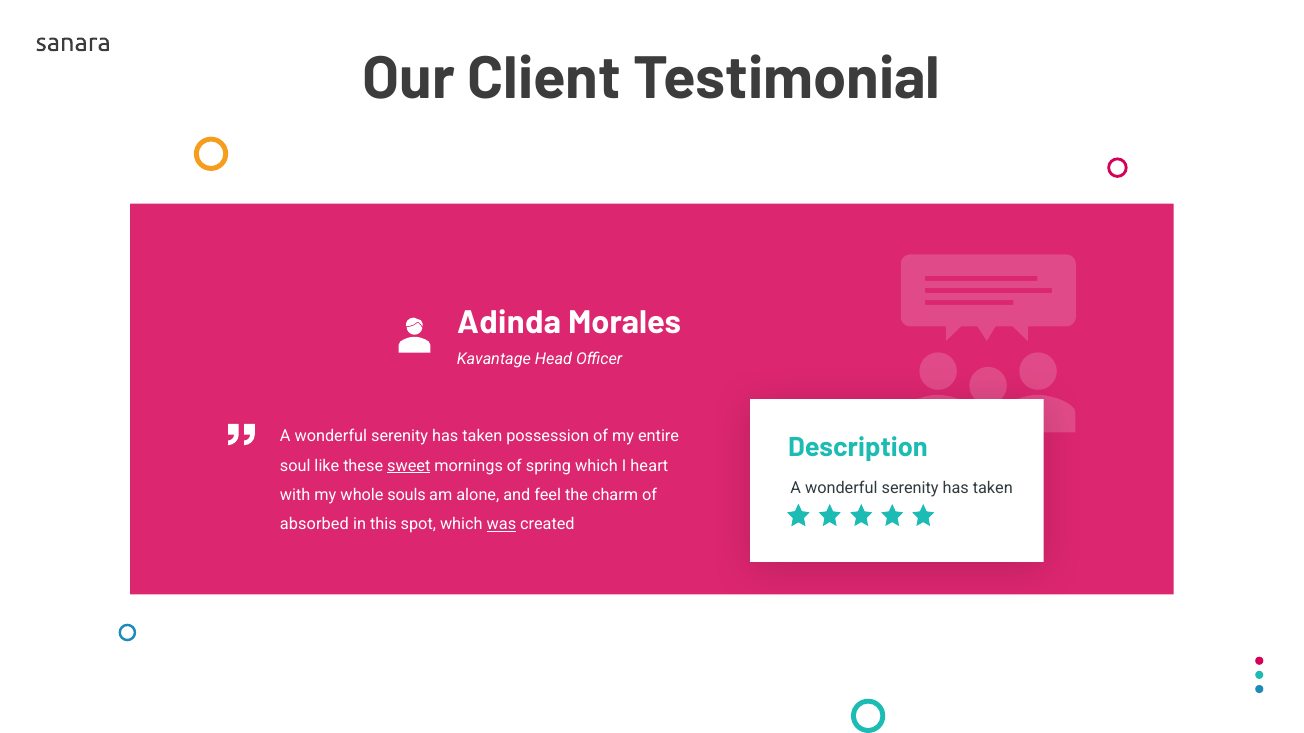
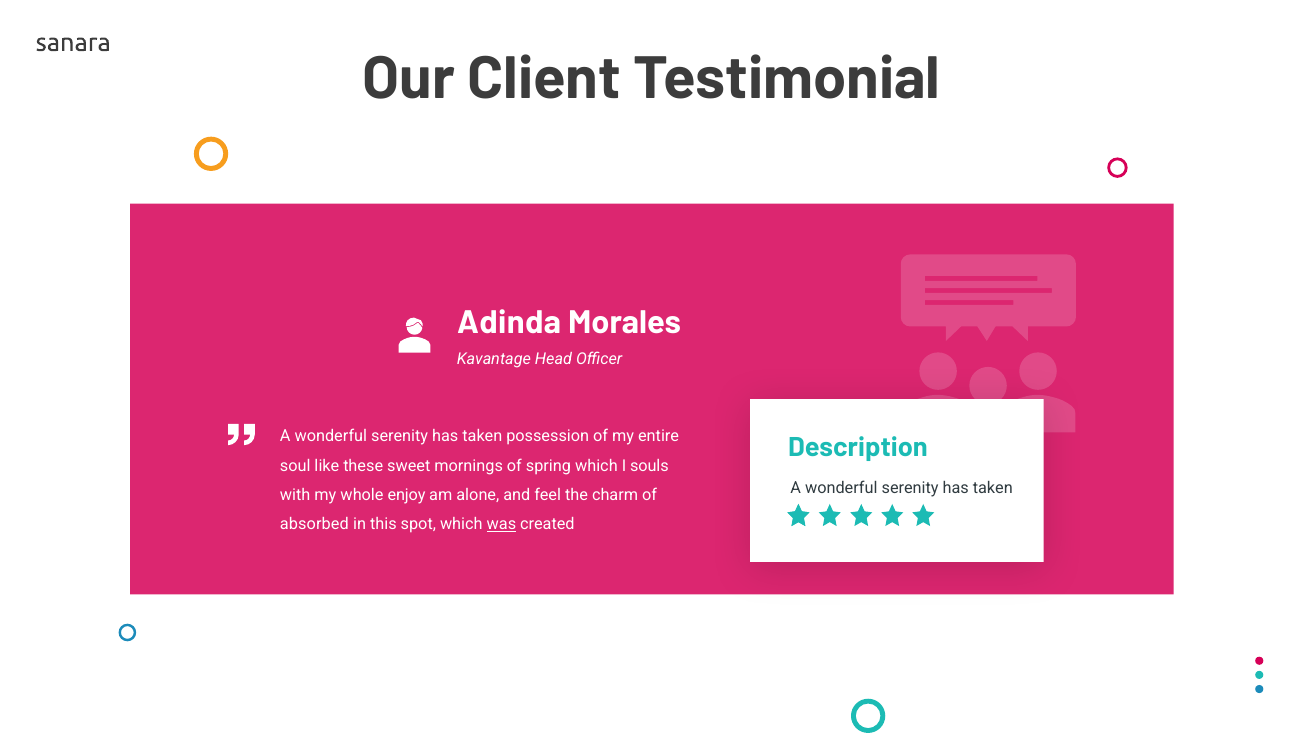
sweet underline: present -> none
heart: heart -> souls
souls: souls -> enjoy
